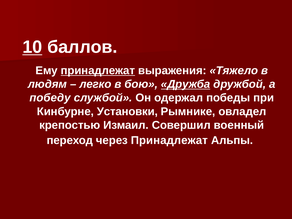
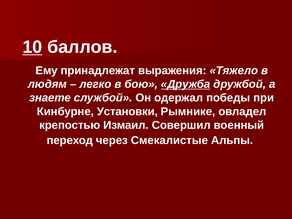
принадлежат at (98, 71) underline: present -> none
победу: победу -> знаете
через Принадлежат: Принадлежат -> Смекалистые
